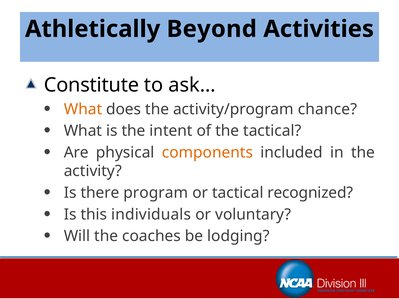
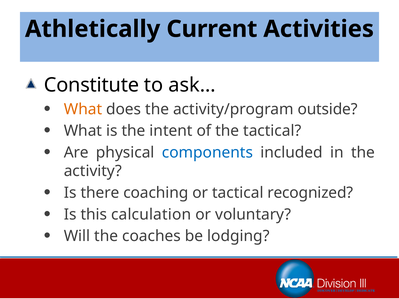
Beyond: Beyond -> Current
chance: chance -> outside
components colour: orange -> blue
program: program -> coaching
individuals: individuals -> calculation
